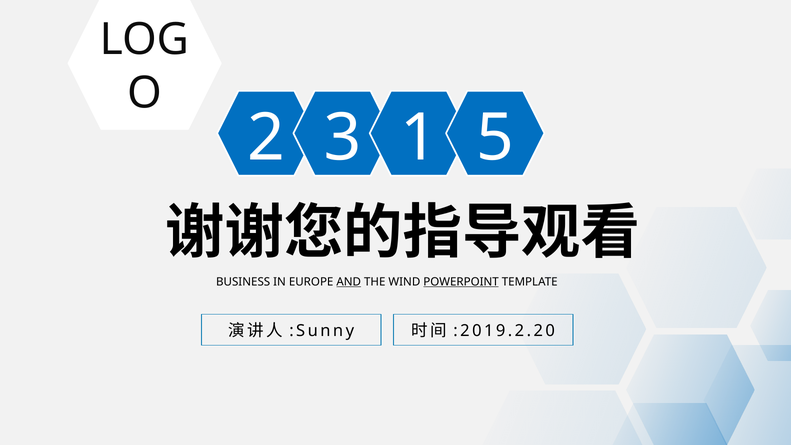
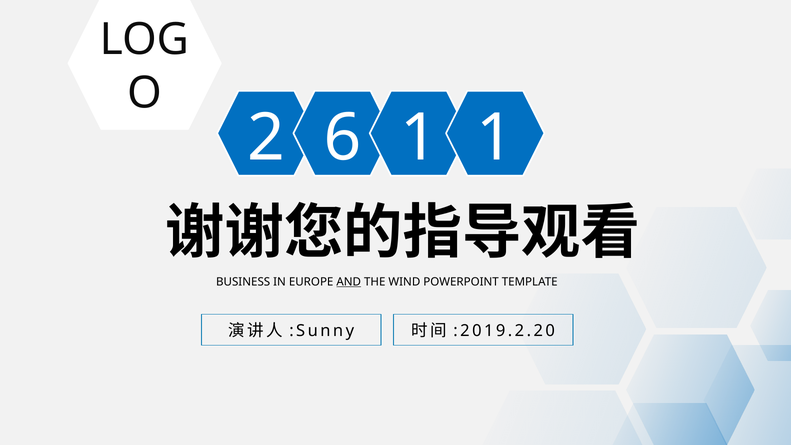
3: 3 -> 6
1 5: 5 -> 1
POWERPOINT underline: present -> none
